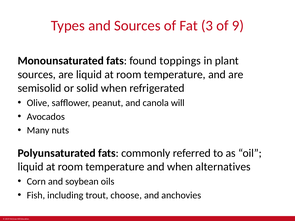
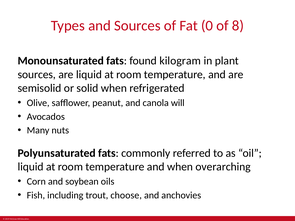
3: 3 -> 0
9: 9 -> 8
toppings: toppings -> kilogram
alternatives: alternatives -> overarching
